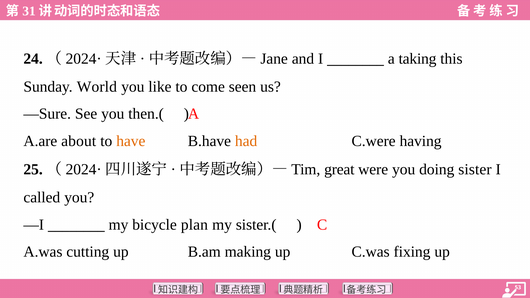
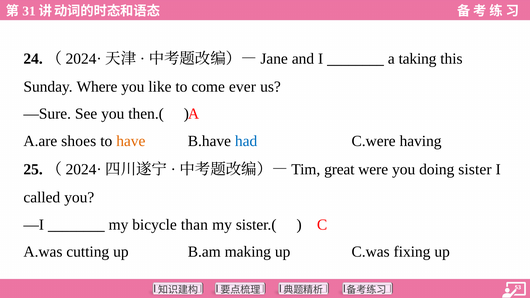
World: World -> Where
seen: seen -> ever
about: about -> shoes
had colour: orange -> blue
plan: plan -> than
